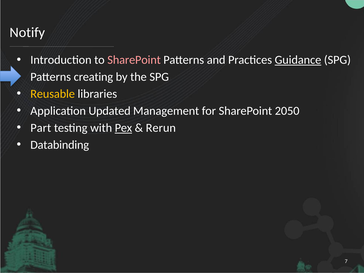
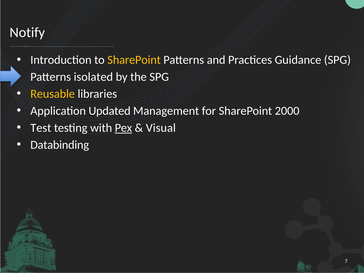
SharePoint at (134, 60) colour: pink -> yellow
Guidance underline: present -> none
creating: creating -> isolated
2050: 2050 -> 2000
Part: Part -> Test
Rerun: Rerun -> Visual
